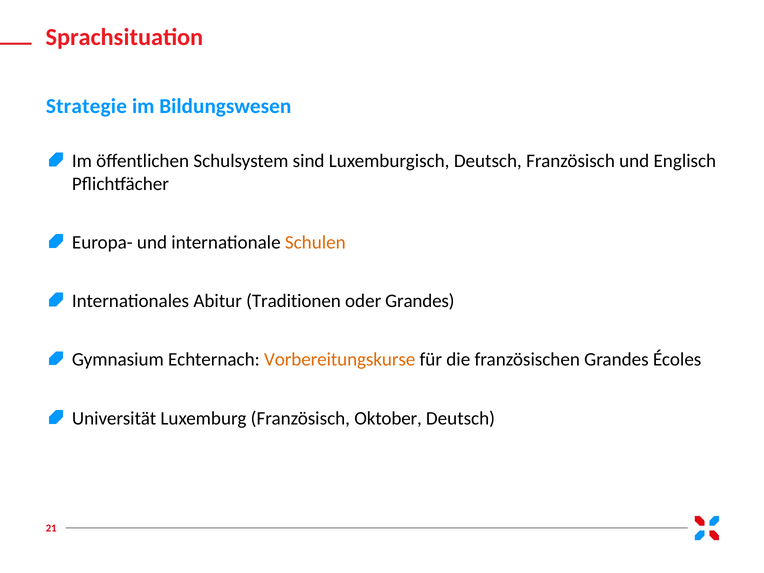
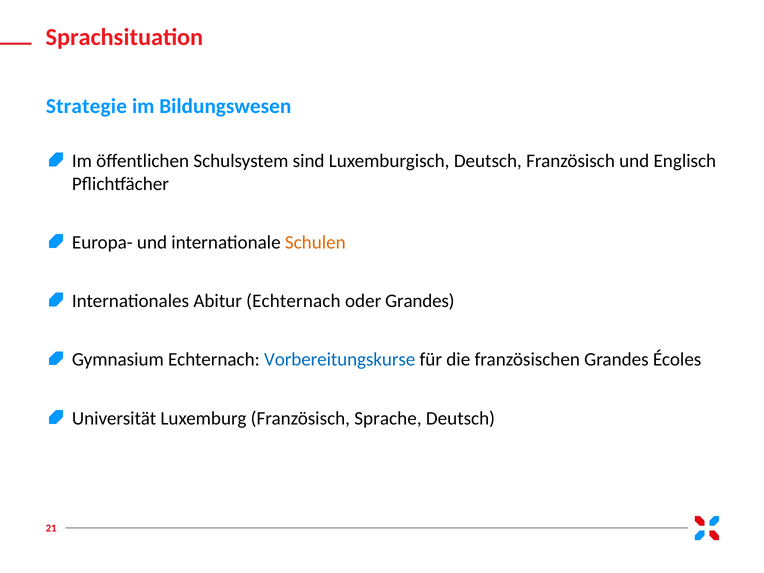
Abitur Traditionen: Traditionen -> Echternach
Vorbereitungskurse colour: orange -> blue
Oktober: Oktober -> Sprache
